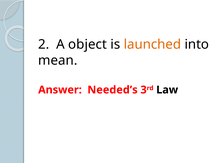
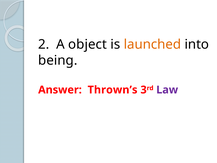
mean: mean -> being
Needed’s: Needed’s -> Thrown’s
Law colour: black -> purple
